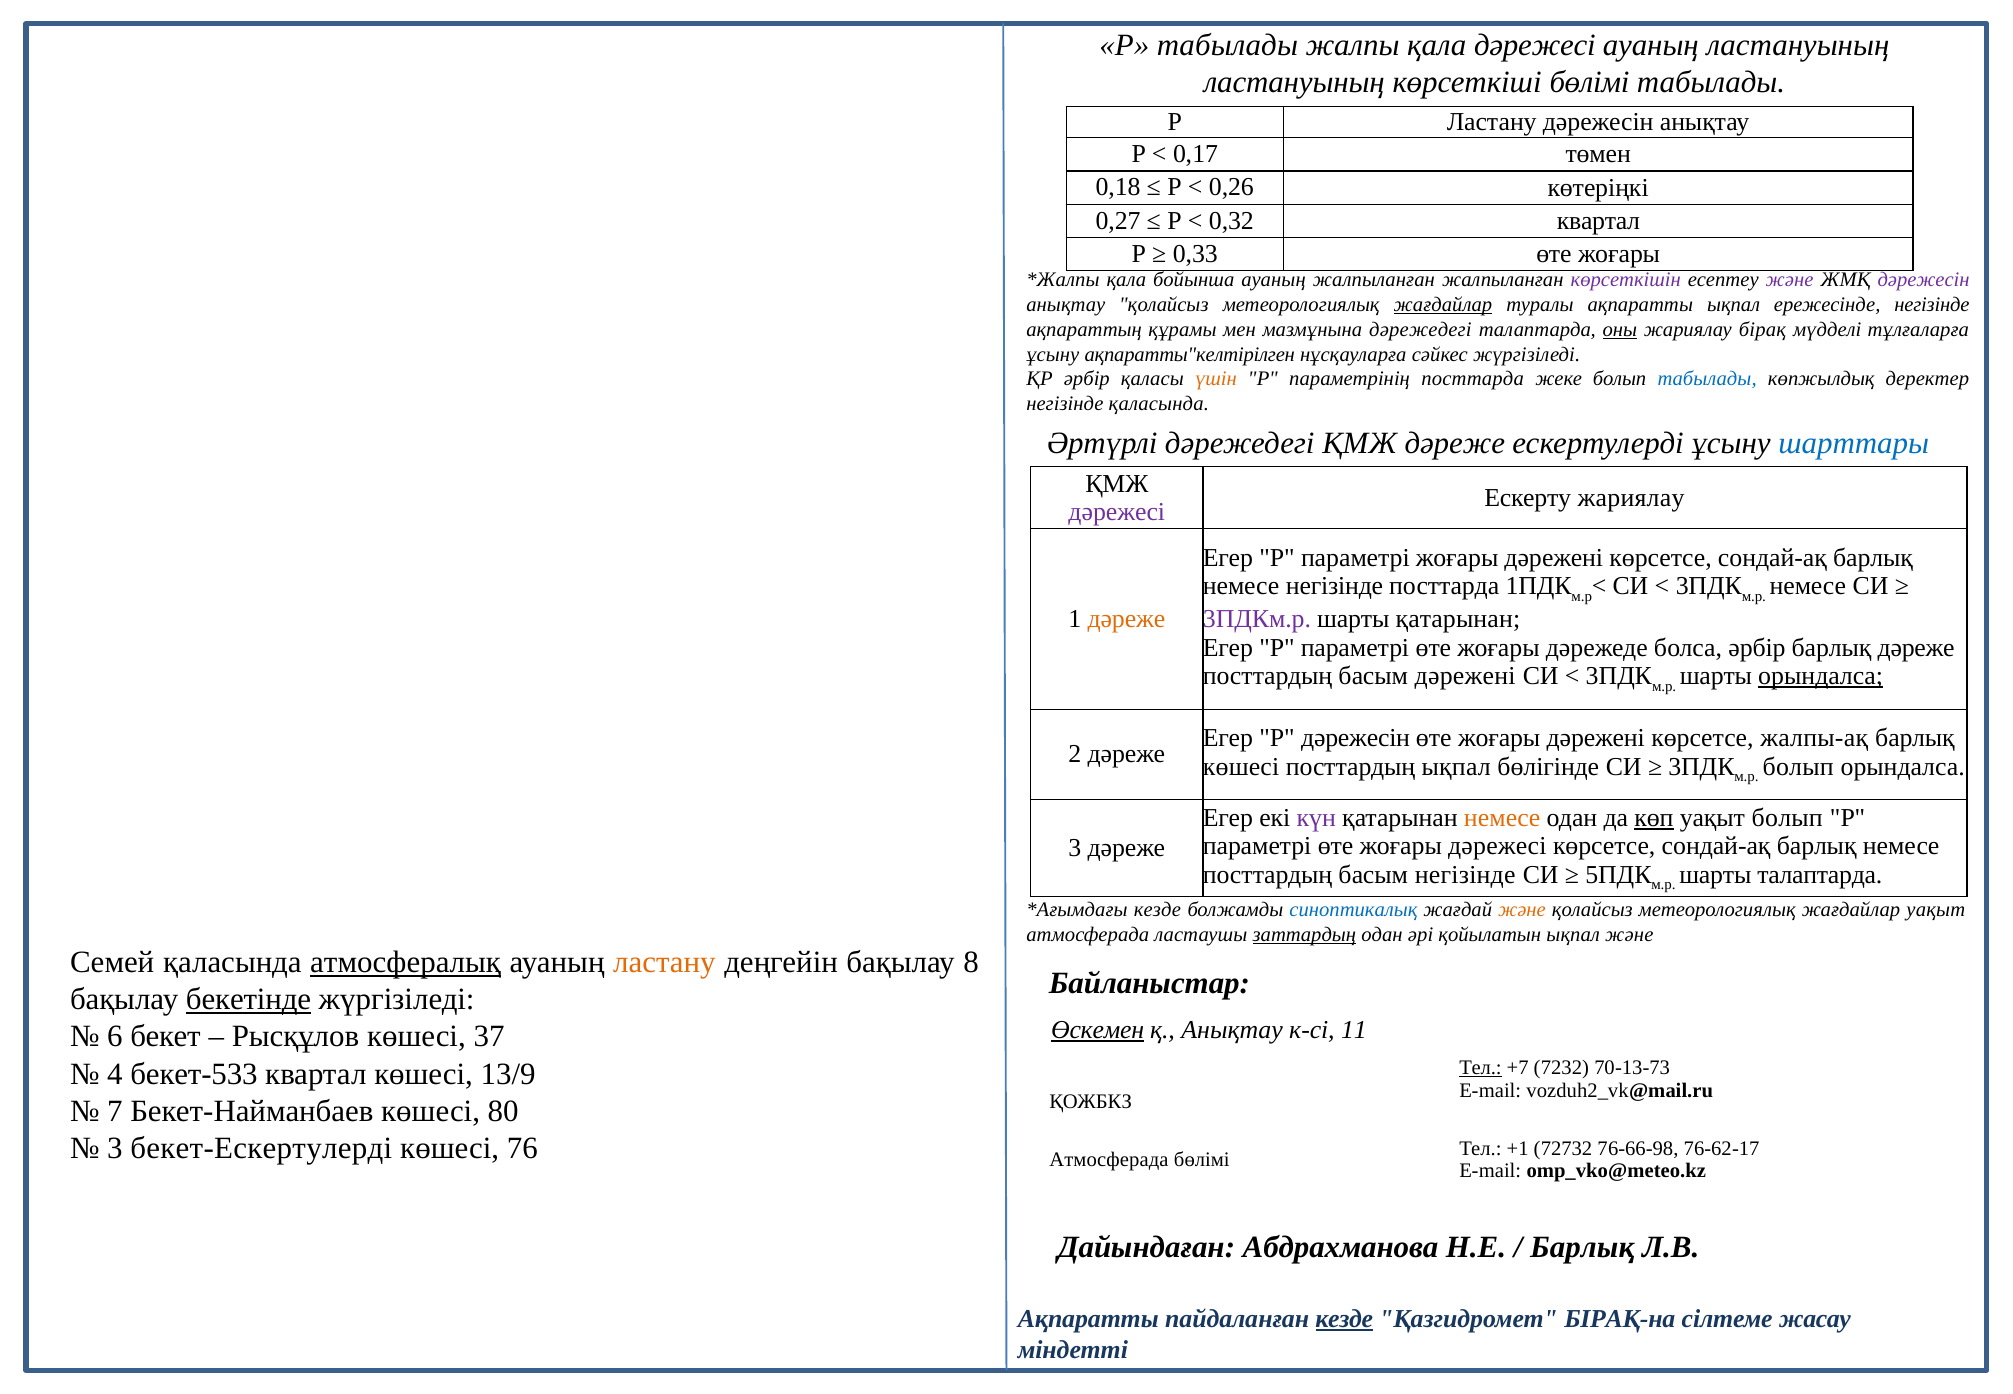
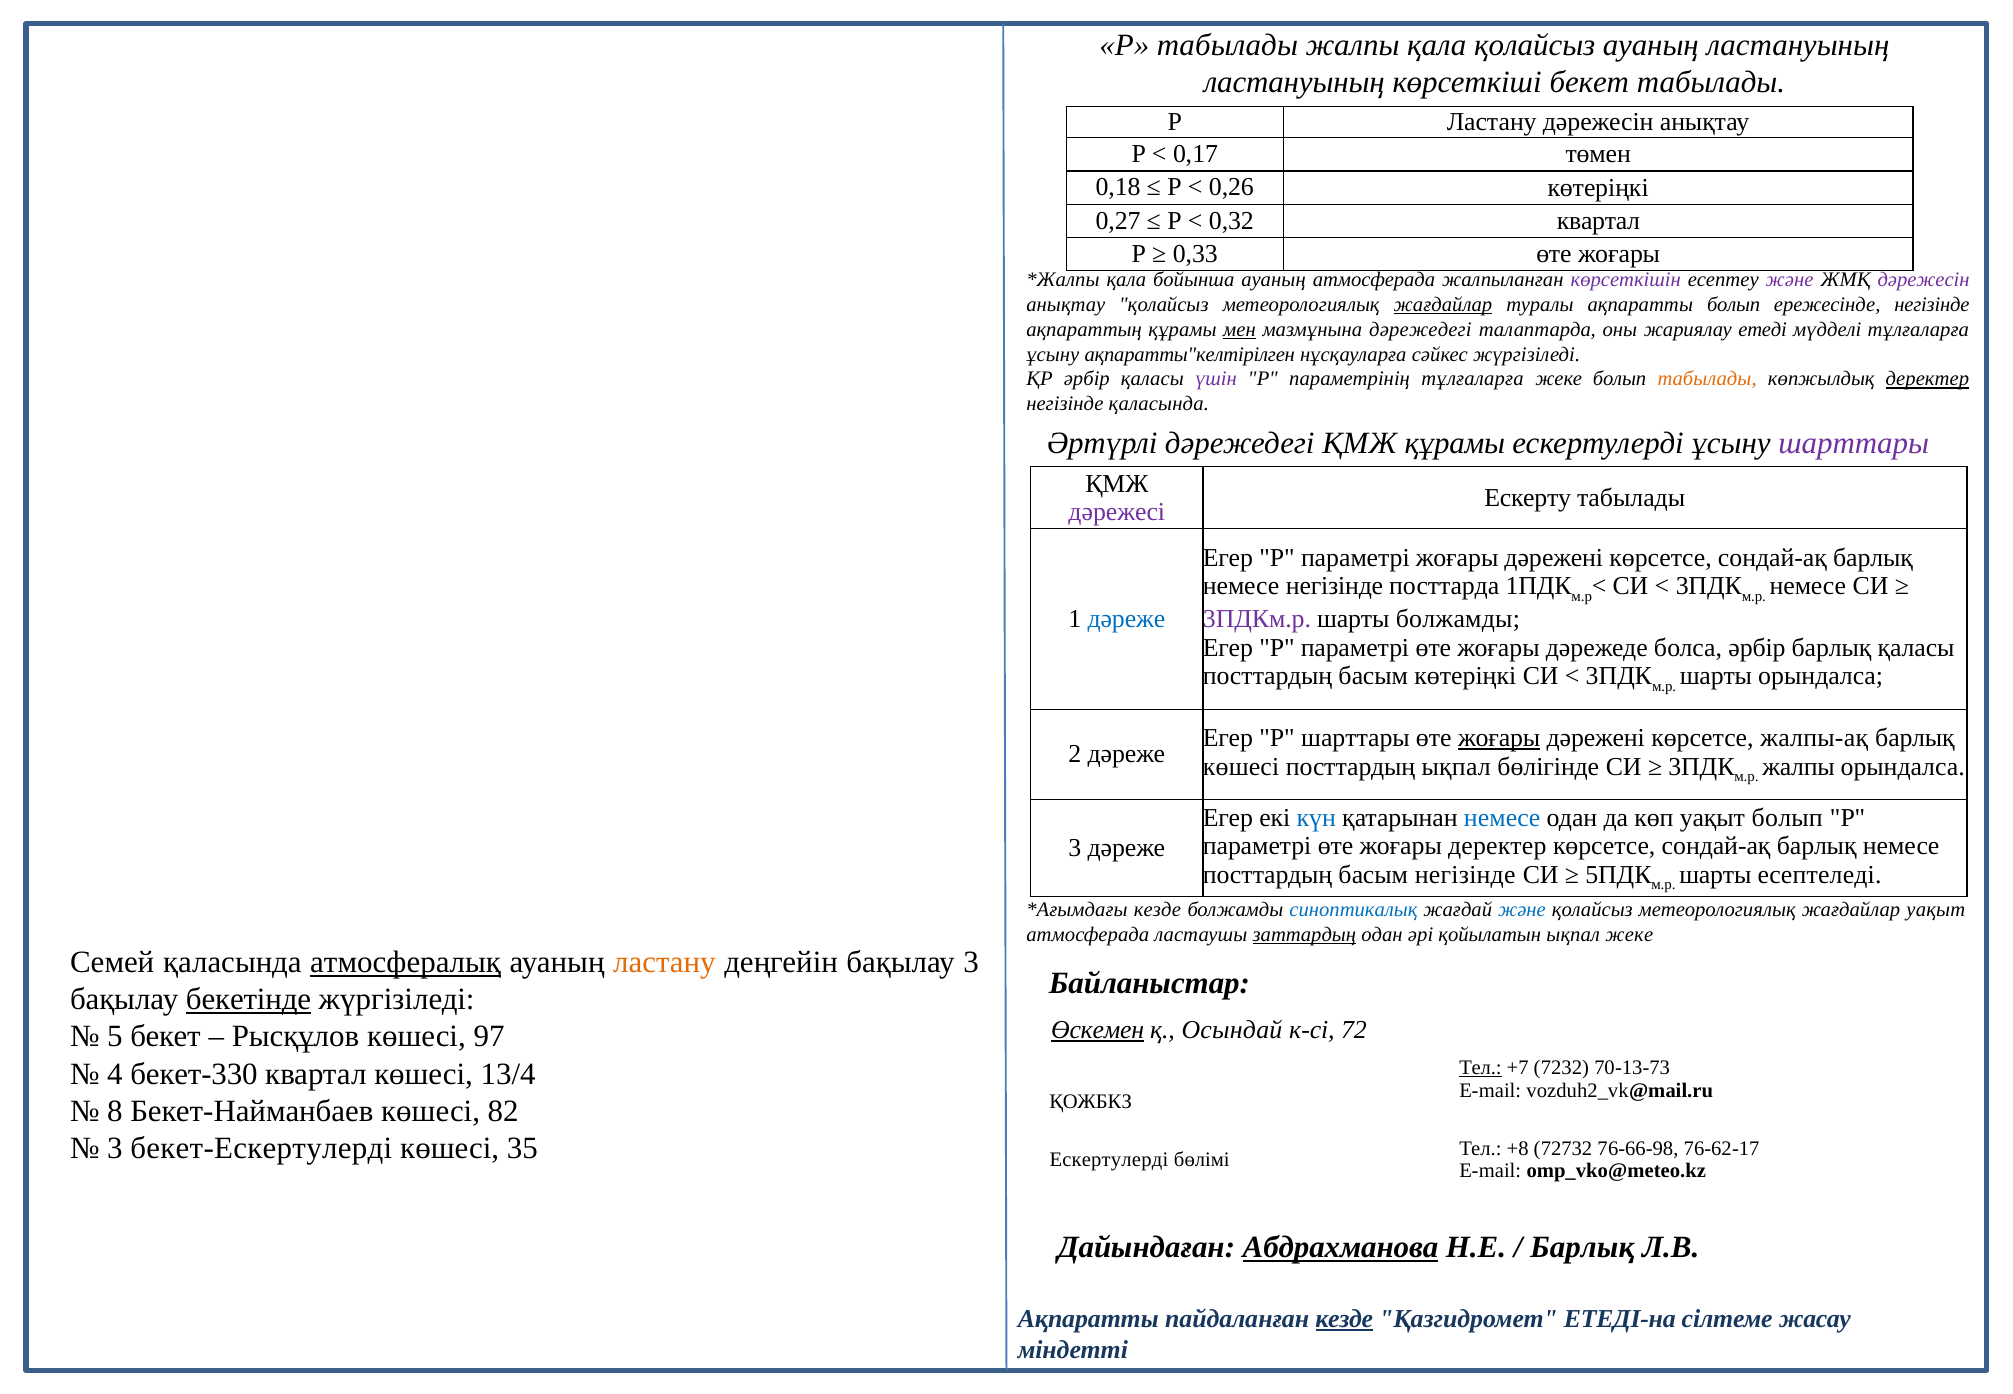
қала дәрежесі: дәрежесі -> қолайсыз
көрсеткіші бөлімі: бөлімі -> бекет
ауаның жалпыланған: жалпыланған -> атмосферада
ақпаратты ықпал: ықпал -> болып
мен underline: none -> present
оны underline: present -> none
бірақ: бірақ -> етеді
үшін colour: orange -> purple
параметрінің посттарда: посттарда -> тұлғаларға
табылады at (1707, 379) colour: blue -> orange
деректер at (1927, 379) underline: none -> present
ҚМЖ дәреже: дәреже -> құрамы
шарттары at (1854, 443) colour: blue -> purple
Ескерту жариялау: жариялау -> табылады
дәреже at (1126, 619) colour: orange -> blue
шарты қатарынан: қатарынан -> болжамды
барлық дәреже: дәреже -> қаласы
басым дәрежені: дәрежені -> көтеріңкі
орындалса at (1821, 676) underline: present -> none
Р дәрежесін: дәрежесін -> шарттары
жоғары at (1499, 738) underline: none -> present
болып at (1798, 766): болып -> жалпы
күн colour: purple -> blue
немесе at (1502, 817) colour: orange -> blue
көп underline: present -> none
жоғары дәрежесі: дәрежесі -> деректер
шарты талаптарда: талаптарда -> есептеледі
және at (1522, 910) colour: orange -> blue
ықпал және: және -> жеке
бақылау 8: 8 -> 3
қ Анықтау: Анықтау -> Осындай
11: 11 -> 72
6: 6 -> 5
37: 37 -> 97
бекет-533: бекет-533 -> бекет-330
13/9: 13/9 -> 13/4
7: 7 -> 8
80: 80 -> 82
76: 76 -> 35
+1: +1 -> +8
Атмосферада at (1109, 1159): Атмосферада -> Ескертулерді
Абдрахманова underline: none -> present
БІРАҚ-на: БІРАҚ-на -> ЕТЕДІ-на
